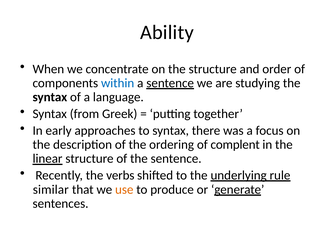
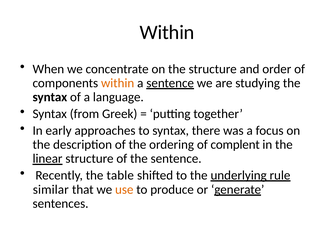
Ability at (167, 32): Ability -> Within
within at (118, 83) colour: blue -> orange
verbs: verbs -> table
